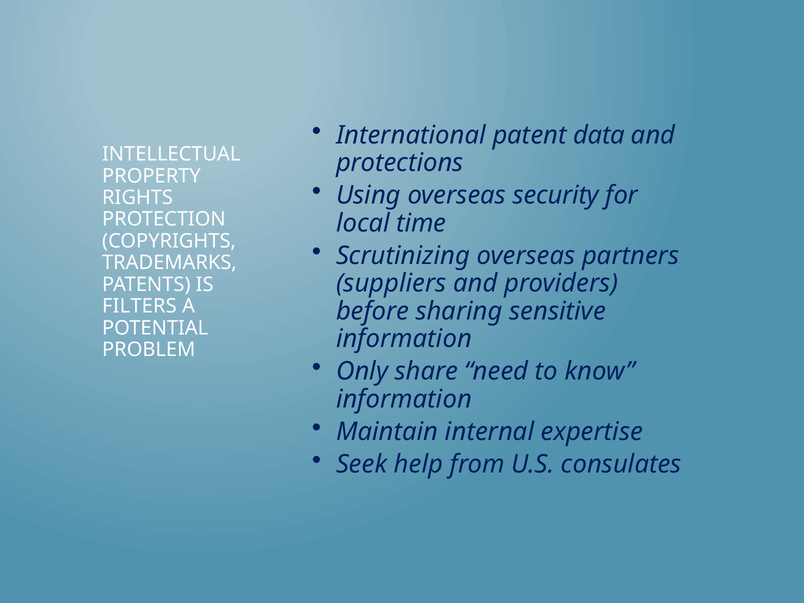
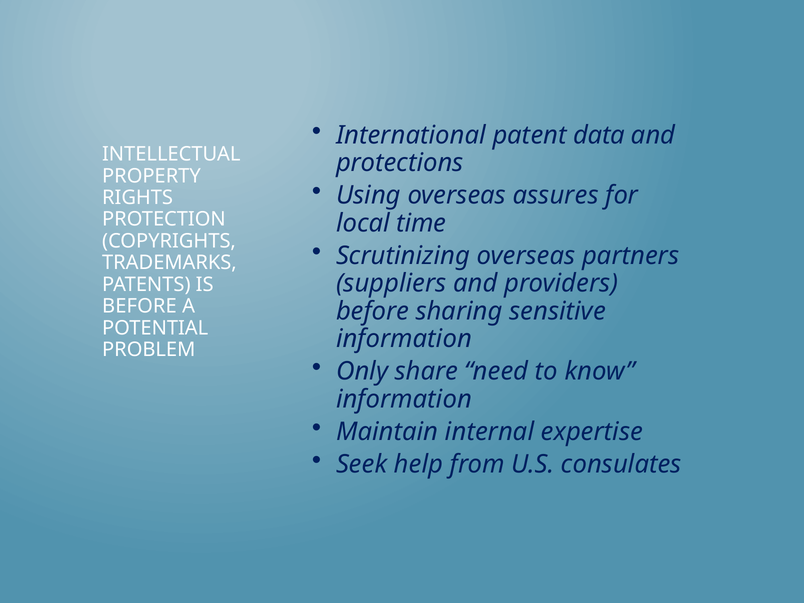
security: security -> assures
FILTERS at (139, 306): FILTERS -> BEFORE
